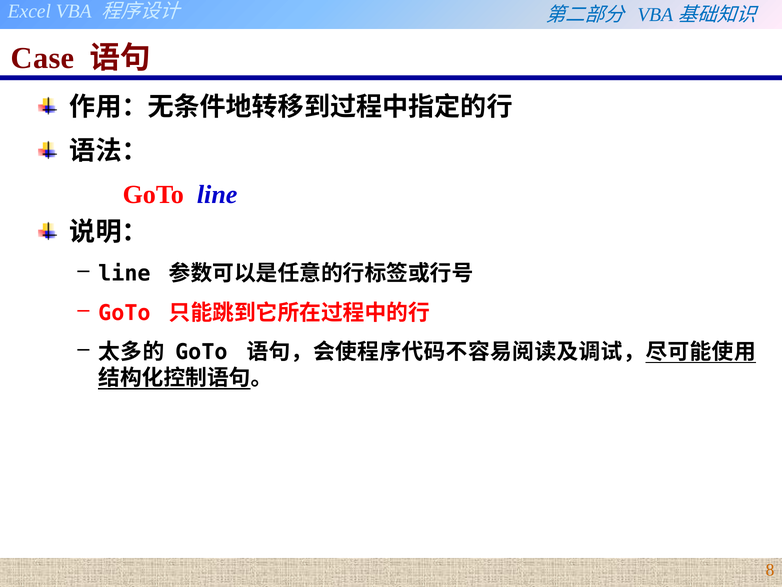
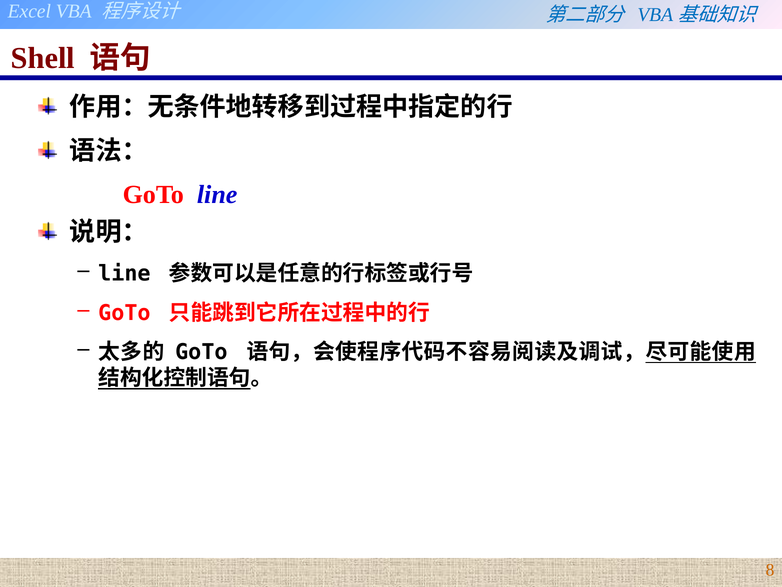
Case: Case -> Shell
